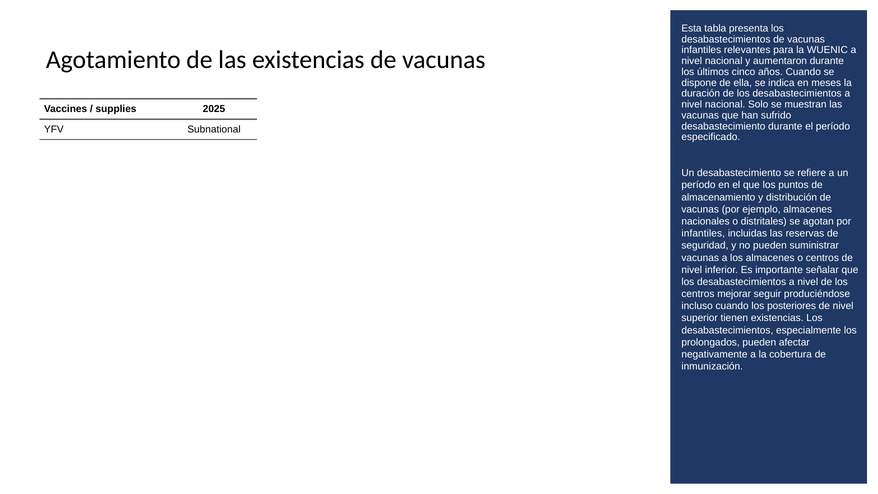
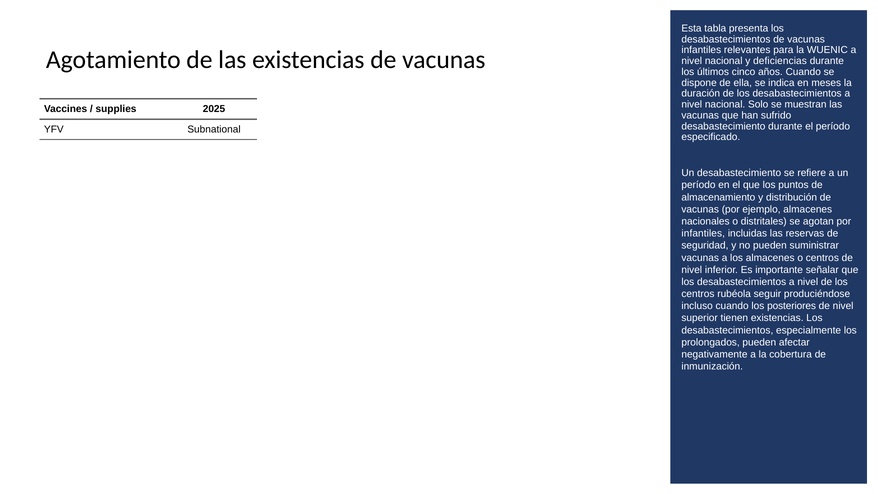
aumentaron: aumentaron -> deficiencias
mejorar: mejorar -> rubéola
